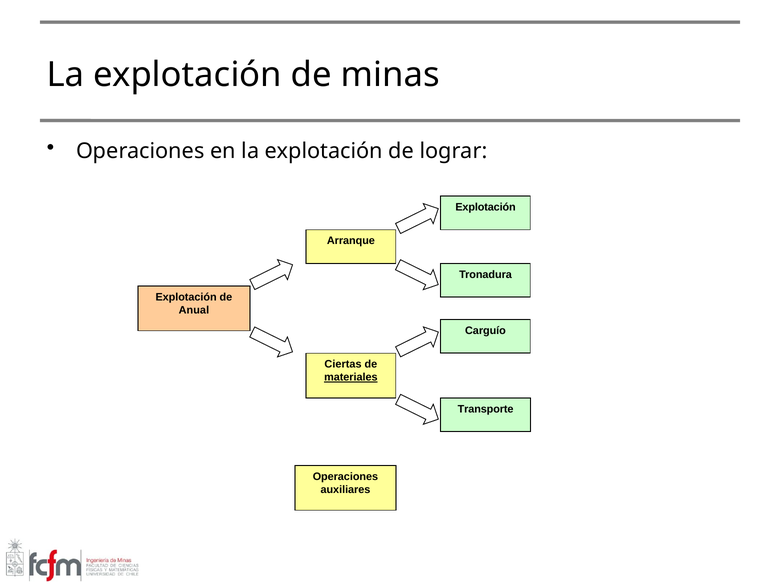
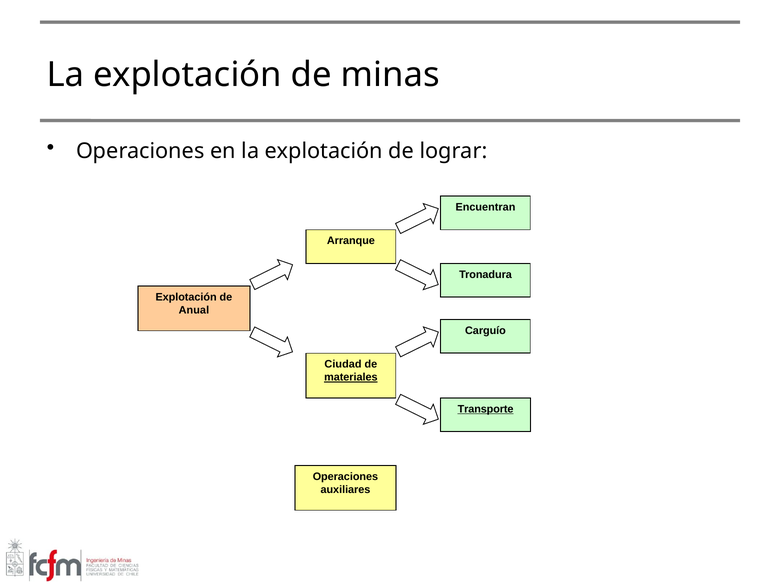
Explotación at (486, 207): Explotación -> Encuentran
Ciertas: Ciertas -> Ciudad
Transporte underline: none -> present
